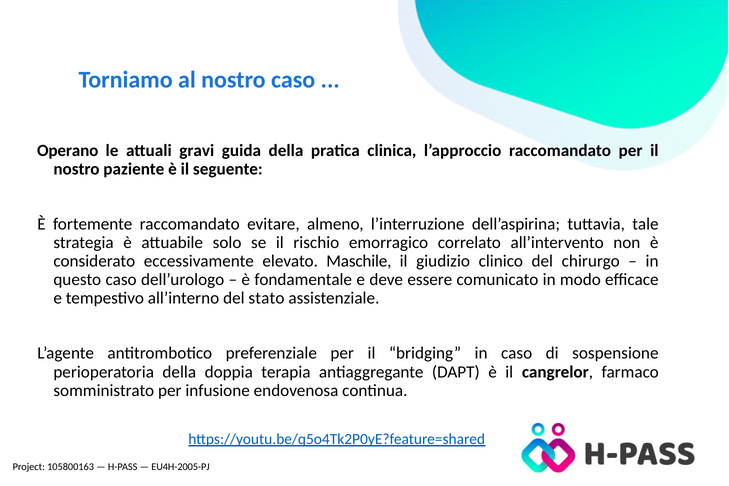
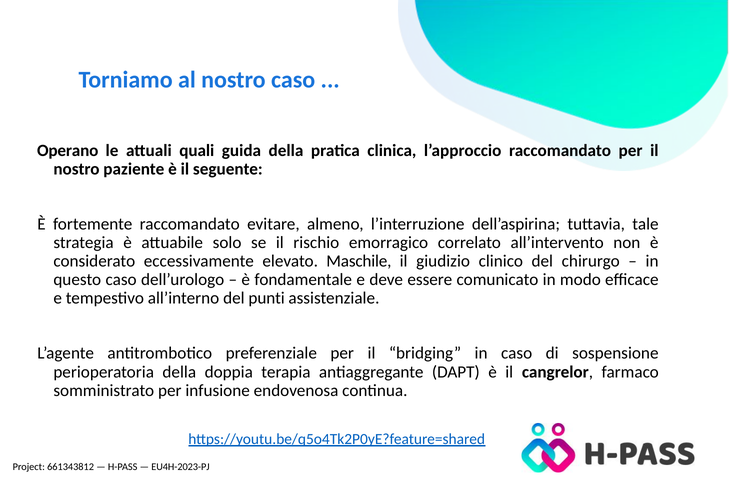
gravi: gravi -> quali
stato: stato -> punti
105800163: 105800163 -> 661343812
EU4H-2005-PJ: EU4H-2005-PJ -> EU4H-2023-PJ
